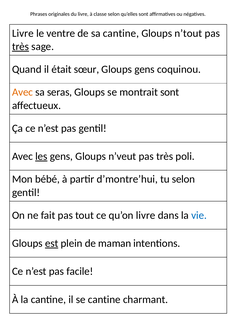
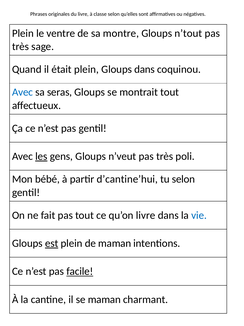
Livre at (23, 33): Livre -> Plein
sa cantine: cantine -> montre
très at (20, 46) underline: present -> none
était sœur: sœur -> plein
Gloups gens: gens -> dans
Avec at (22, 92) colour: orange -> blue
montrait sont: sont -> tout
d’montre’hui: d’montre’hui -> d’cantine’hui
facile underline: none -> present
se cantine: cantine -> maman
